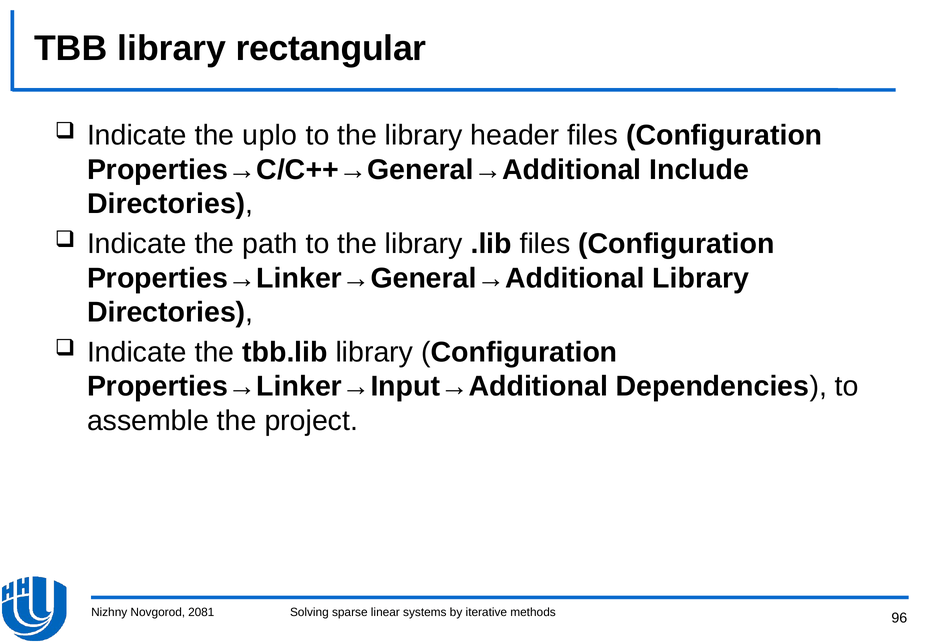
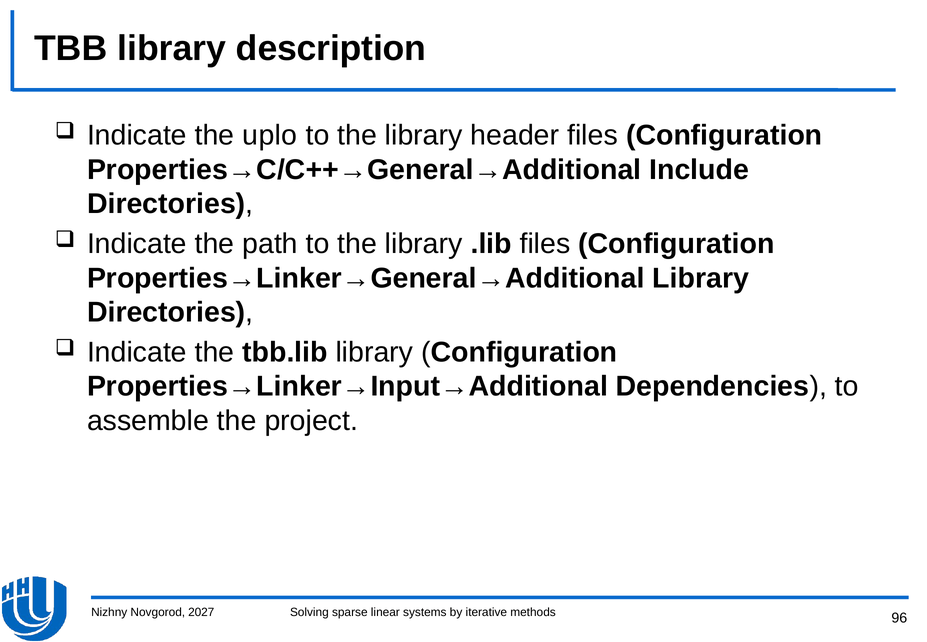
rectangular: rectangular -> description
2081: 2081 -> 2027
